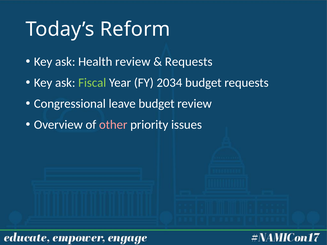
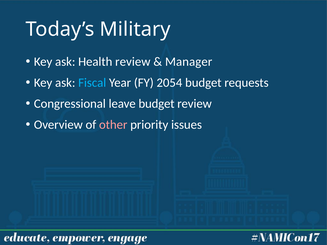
Reform: Reform -> Military
Requests at (189, 62): Requests -> Manager
Fiscal colour: light green -> light blue
2034: 2034 -> 2054
